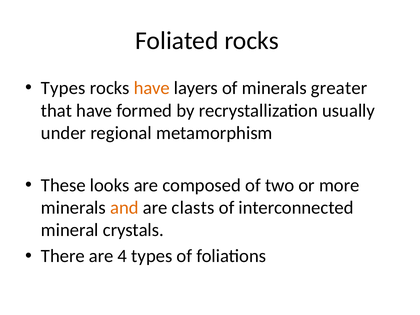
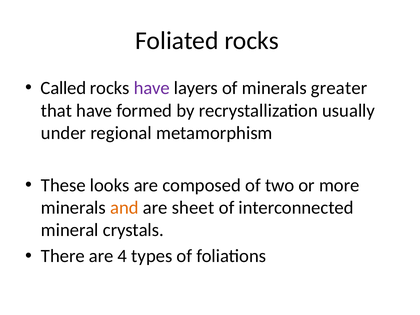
Types at (63, 88): Types -> Called
have at (152, 88) colour: orange -> purple
clasts: clasts -> sheet
